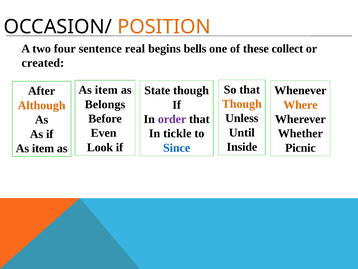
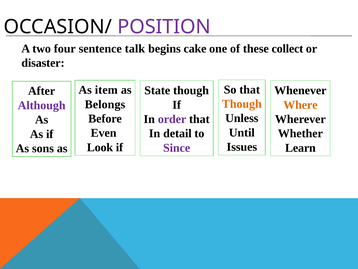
POSITION colour: orange -> purple
real: real -> talk
bells: bells -> cake
created: created -> disaster
Although colour: orange -> purple
tickle: tickle -> detail
Inside: Inside -> Issues
Since colour: blue -> purple
Picnic: Picnic -> Learn
item at (43, 148): item -> sons
